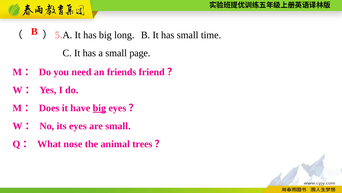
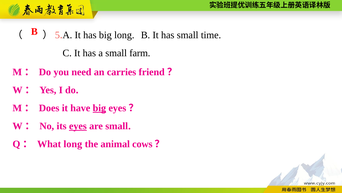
page: page -> farm
friends: friends -> carries
eyes at (78, 126) underline: none -> present
What nose: nose -> long
trees: trees -> cows
